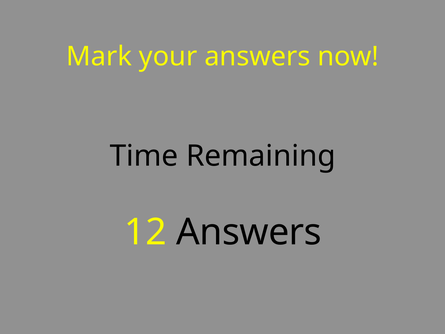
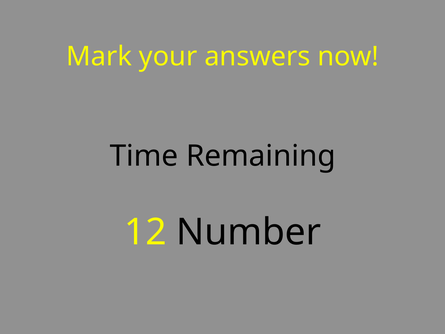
12 Answers: Answers -> Number
